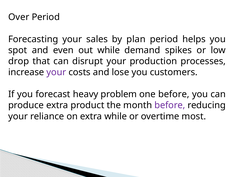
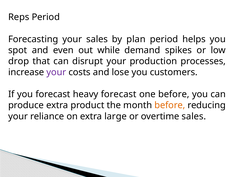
Over: Over -> Reps
heavy problem: problem -> forecast
before at (170, 105) colour: purple -> orange
extra while: while -> large
overtime most: most -> sales
